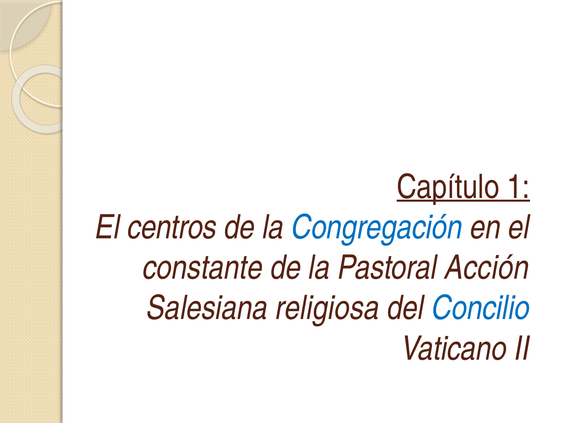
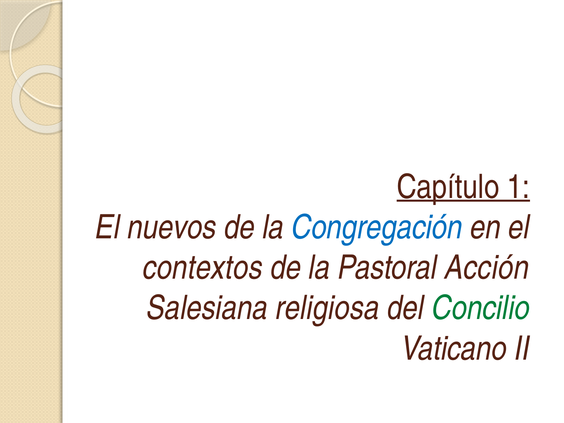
centros: centros -> nuevos
constante: constante -> contextos
Concilio colour: blue -> green
